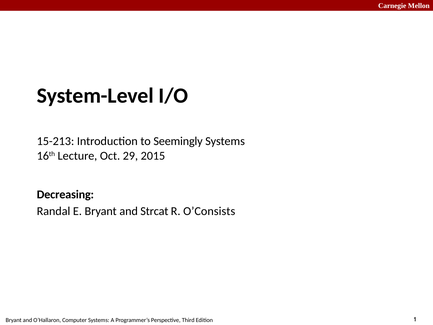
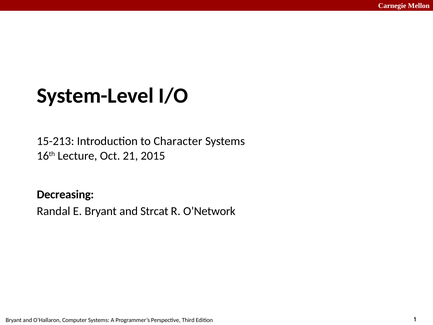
Seemingly: Seemingly -> Character
29: 29 -> 21
O’Consists: O’Consists -> O’Network
